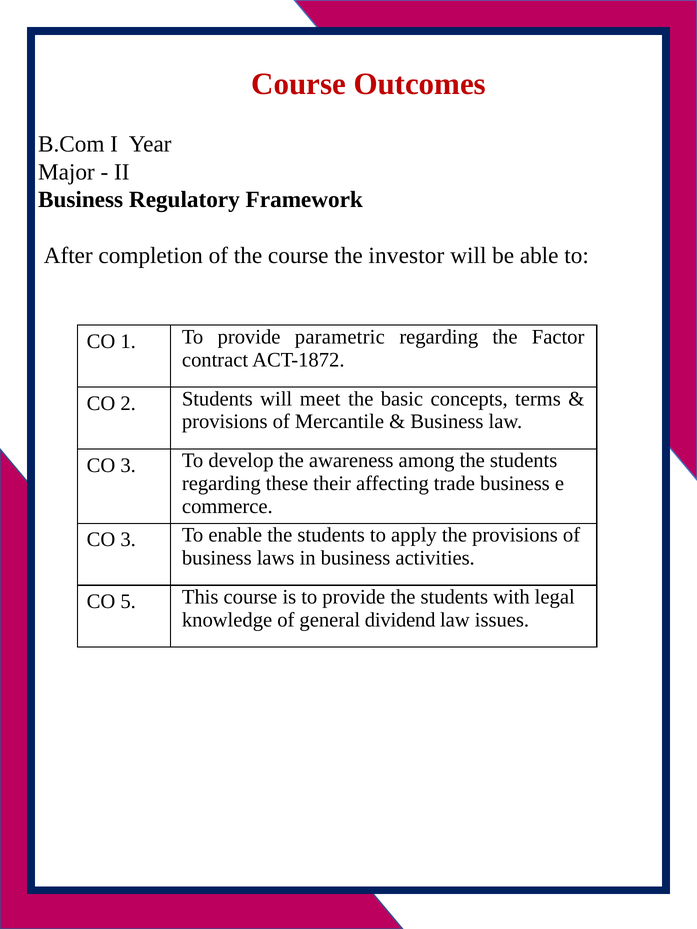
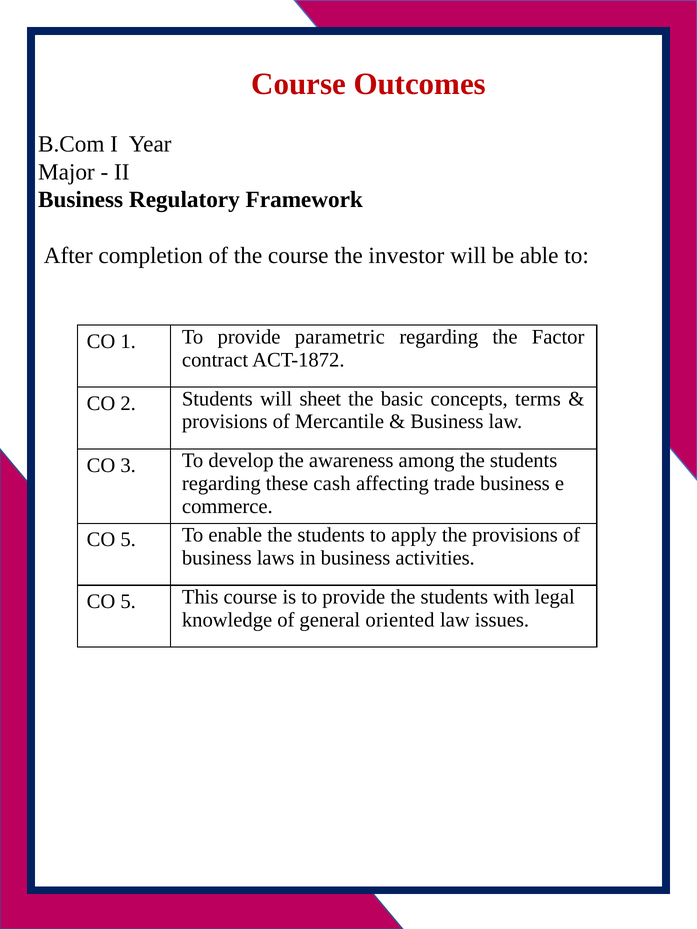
meet: meet -> sheet
their: their -> cash
3 at (128, 540): 3 -> 5
dividend: dividend -> oriented
